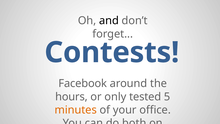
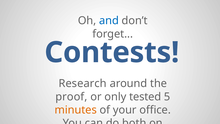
and colour: black -> blue
Facebook at (83, 83): Facebook -> Research
hours: hours -> proof
